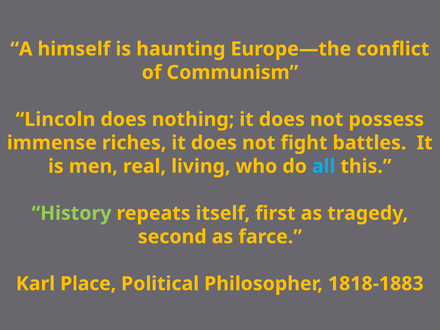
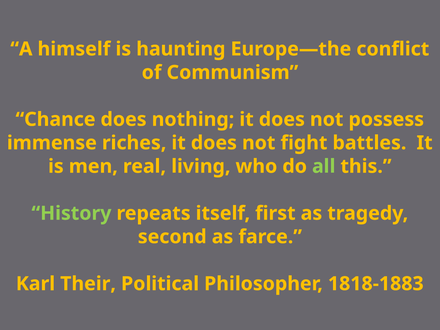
Lincoln: Lincoln -> Chance
all colour: light blue -> light green
Place: Place -> Their
